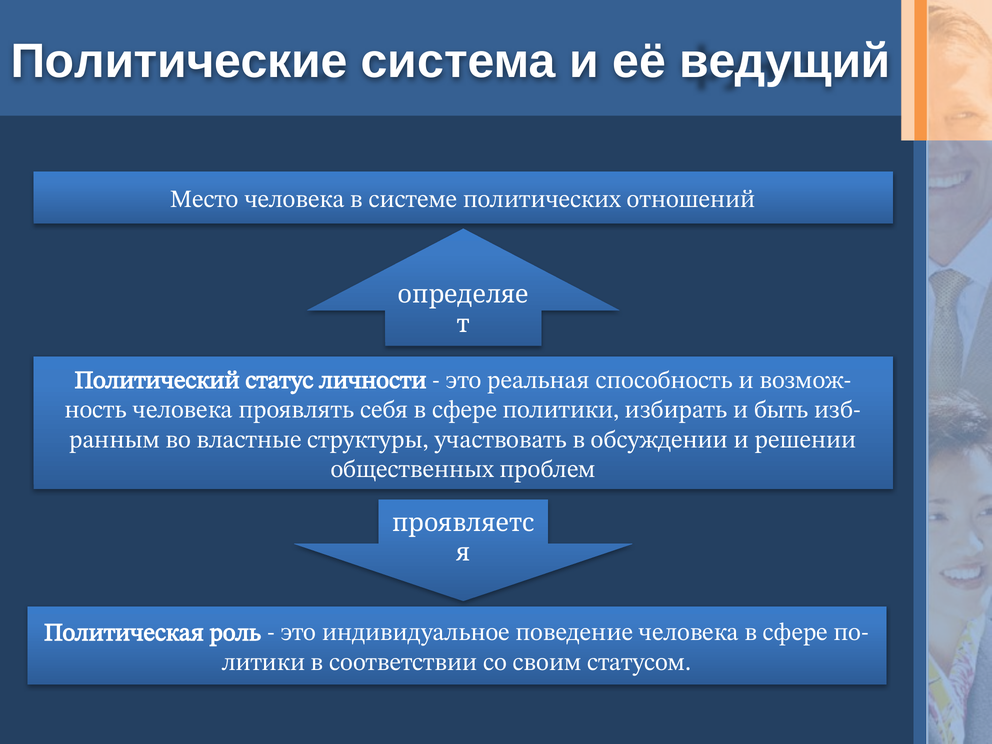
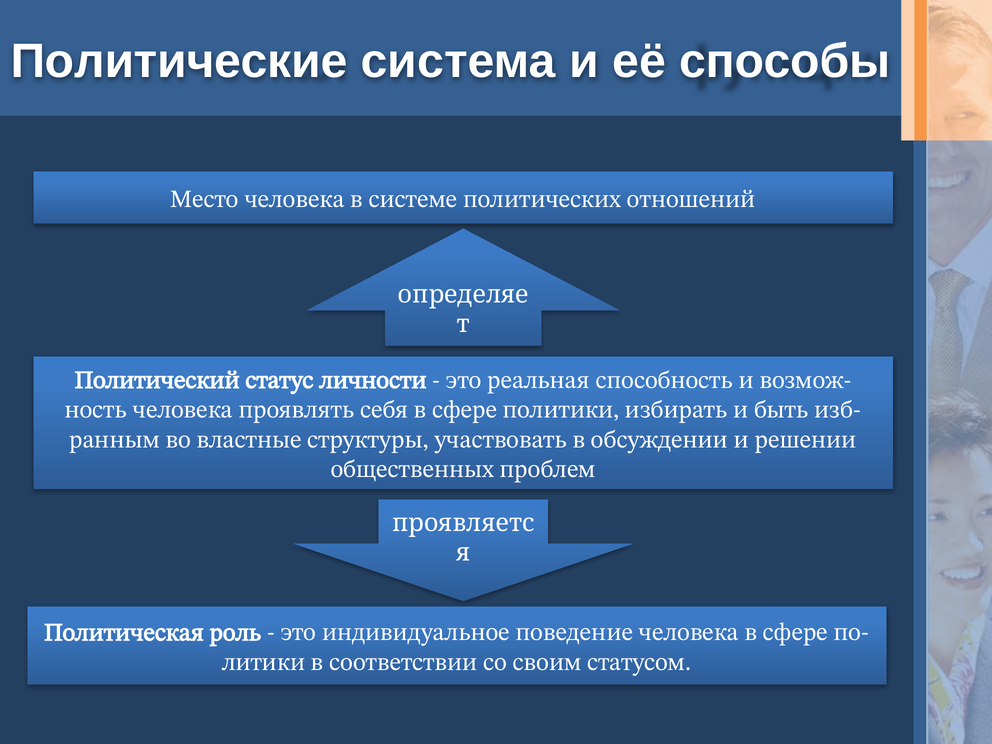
ведущий: ведущий -> способы
